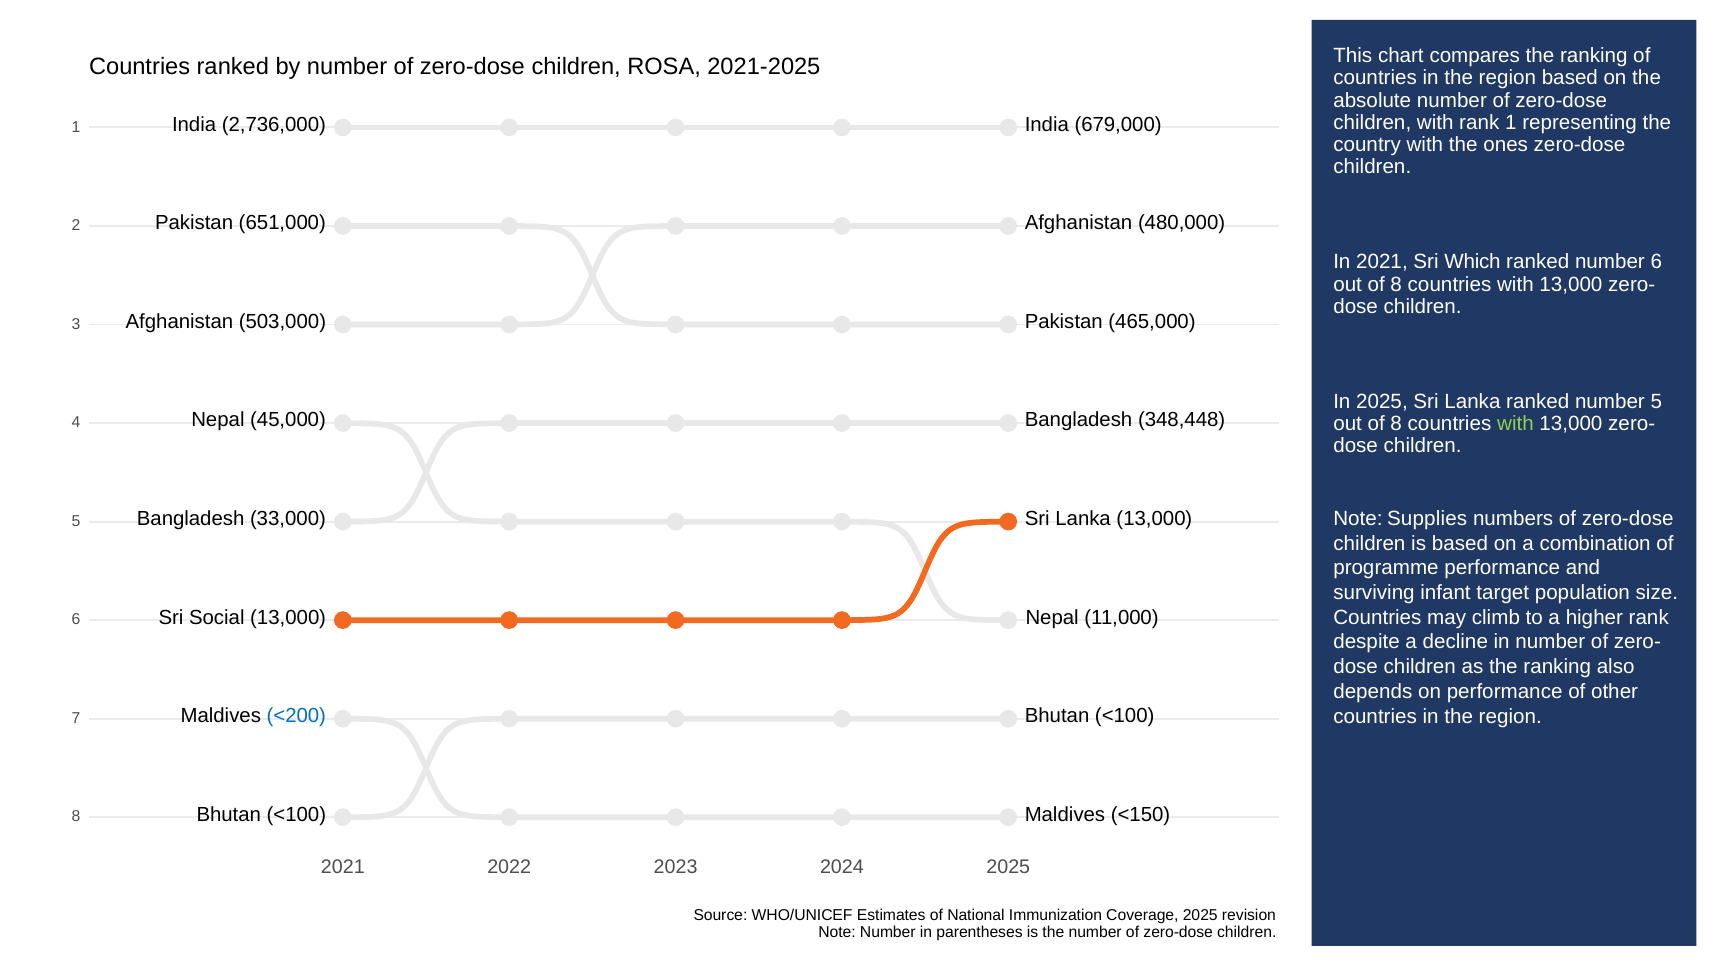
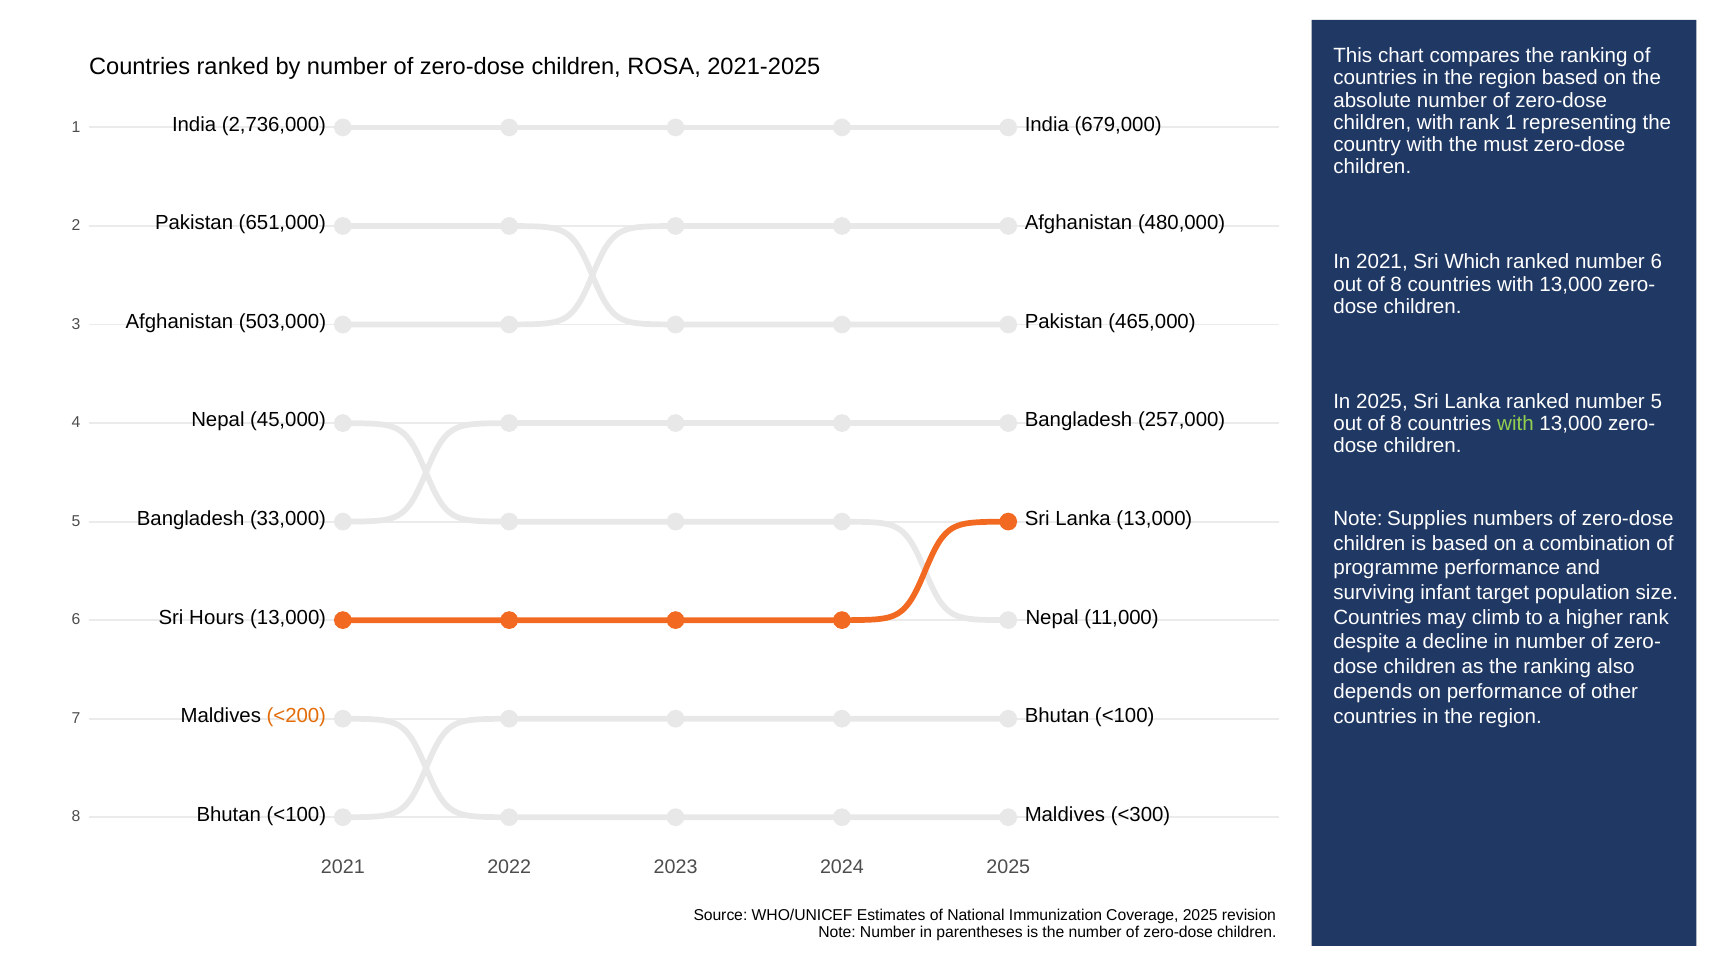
ones: ones -> must
348,448: 348,448 -> 257,000
Social: Social -> Hours
<200 colour: blue -> orange
<150: <150 -> <300
